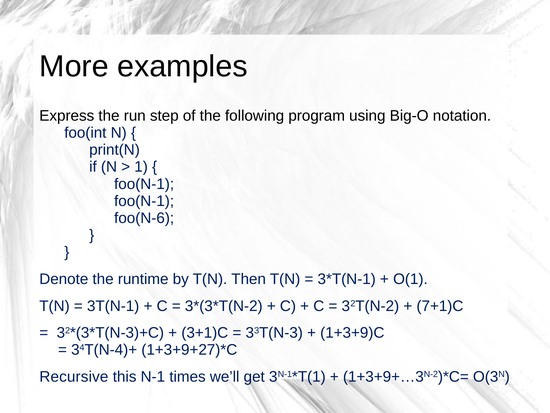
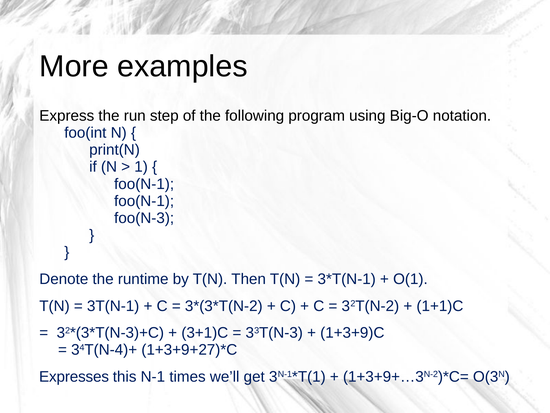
foo(N-6: foo(N-6 -> foo(N-3
7+1)C: 7+1)C -> 1+1)C
Recursive: Recursive -> Expresses
